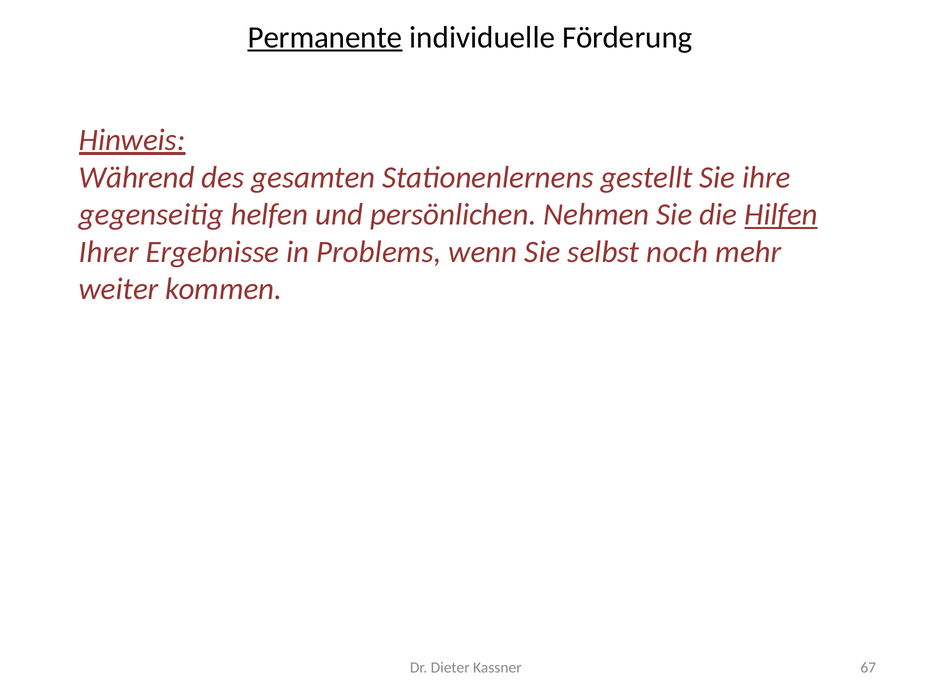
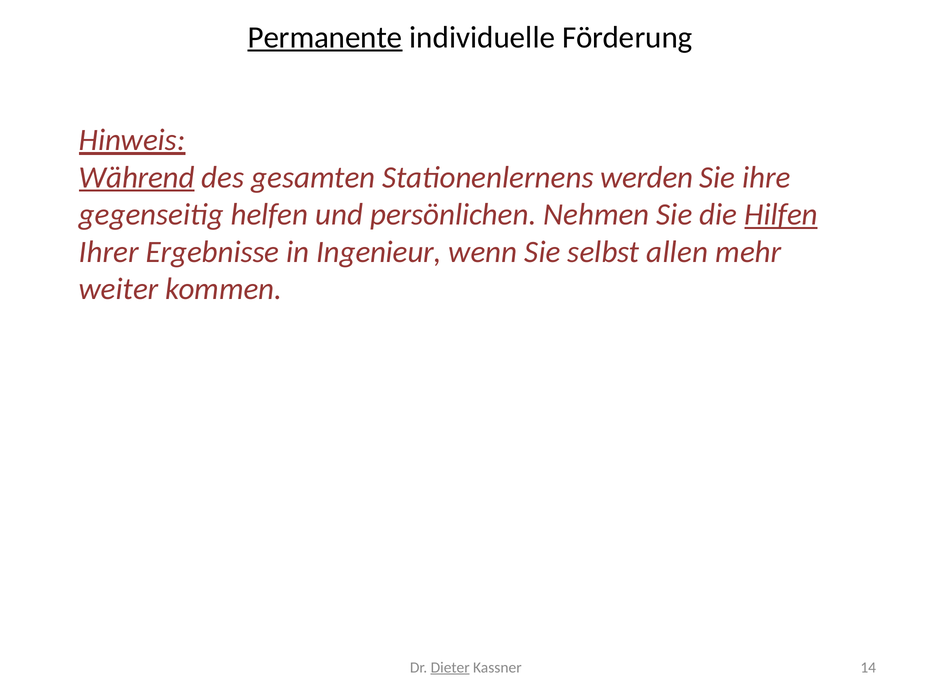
Während underline: none -> present
gestellt: gestellt -> werden
Problems: Problems -> Ingenieur
noch: noch -> allen
Dieter underline: none -> present
67: 67 -> 14
